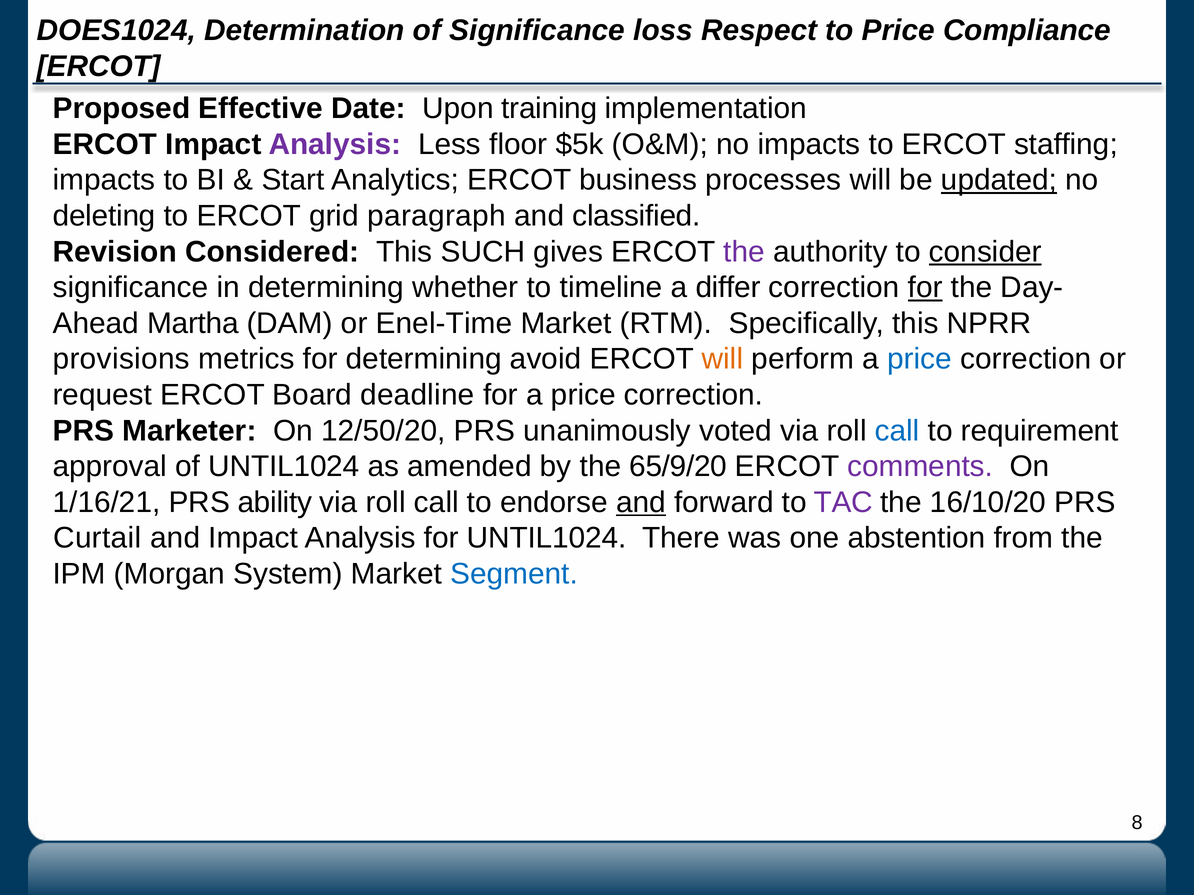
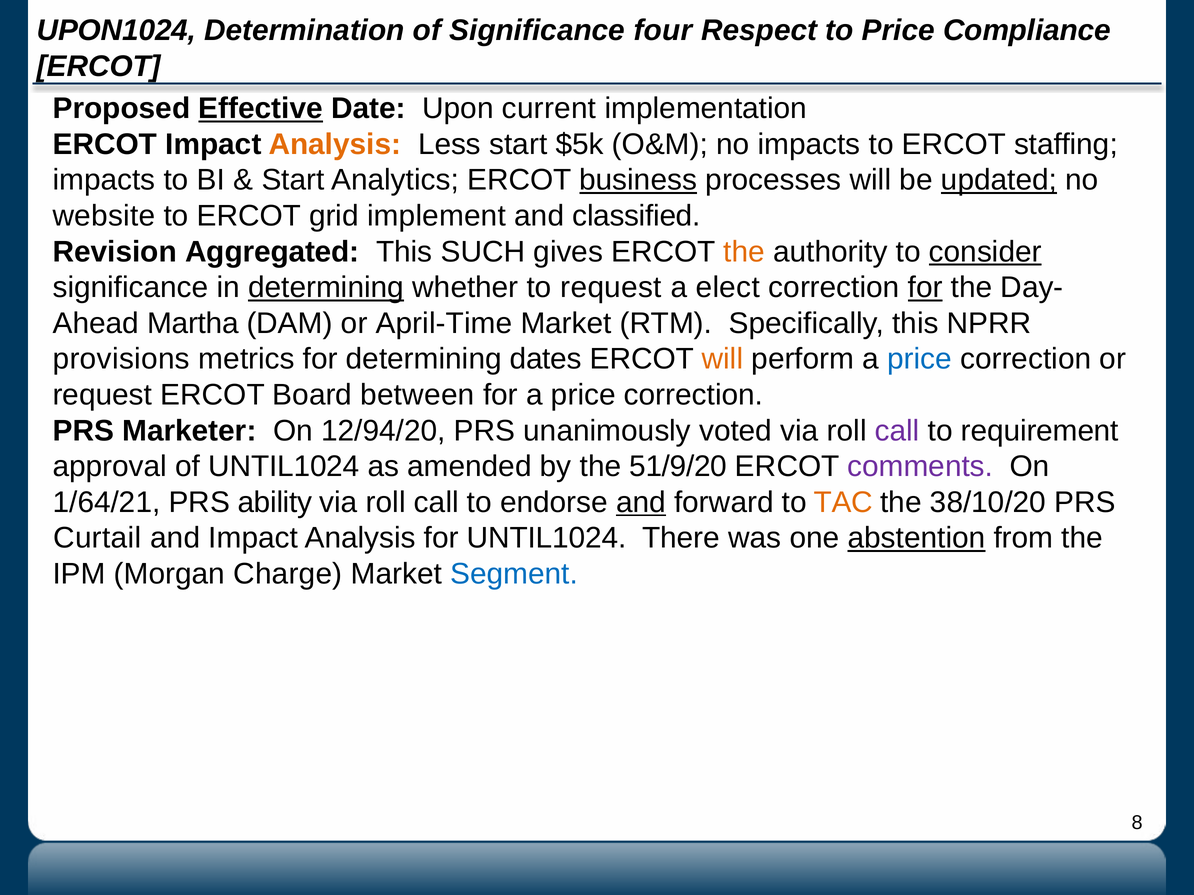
DOES1024: DOES1024 -> UPON1024
loss: loss -> four
Effective underline: none -> present
training: training -> current
Analysis at (335, 144) colour: purple -> orange
Less floor: floor -> start
business underline: none -> present
deleting: deleting -> website
paragraph: paragraph -> implement
Considered: Considered -> Aggregated
the at (744, 252) colour: purple -> orange
determining at (326, 288) underline: none -> present
to timeline: timeline -> request
differ: differ -> elect
Enel-Time: Enel-Time -> April-Time
avoid: avoid -> dates
deadline: deadline -> between
12/50/20: 12/50/20 -> 12/94/20
call at (897, 431) colour: blue -> purple
65/9/20: 65/9/20 -> 51/9/20
1/16/21: 1/16/21 -> 1/64/21
TAC colour: purple -> orange
16/10/20: 16/10/20 -> 38/10/20
abstention underline: none -> present
System: System -> Charge
